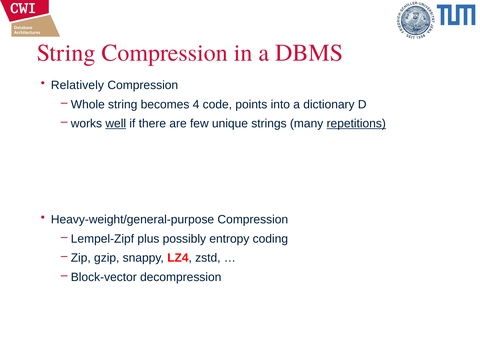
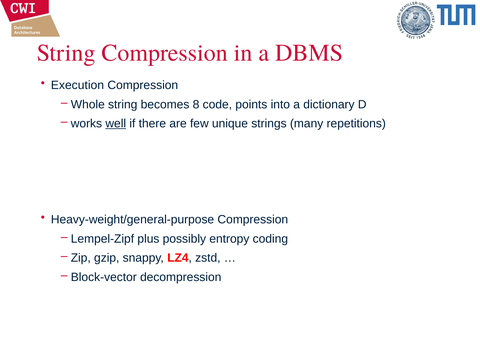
Relatively: Relatively -> Execution
4: 4 -> 8
repetitions underline: present -> none
